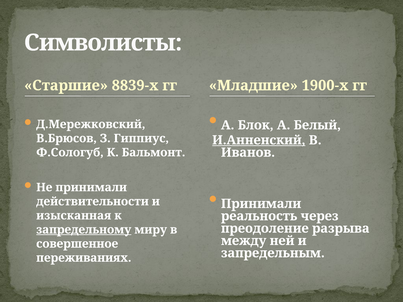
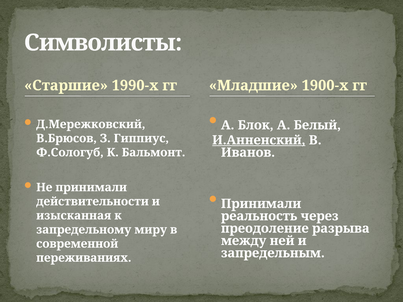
8839-х: 8839-х -> 1990-х
запредельному underline: present -> none
совершенное: совершенное -> современной
